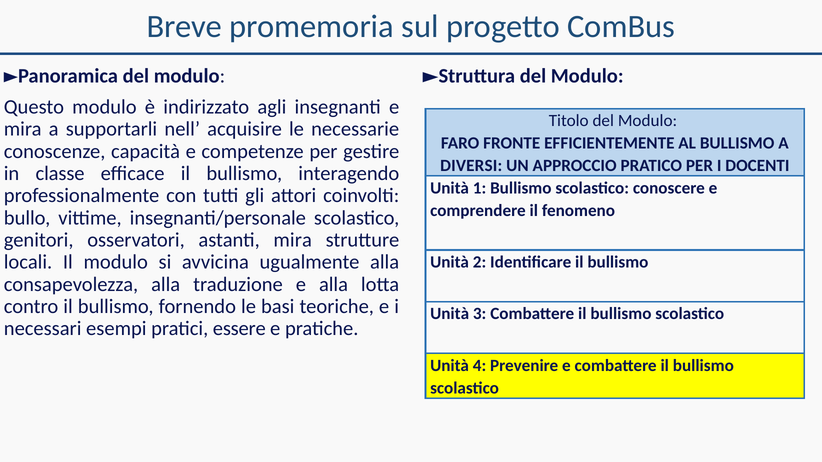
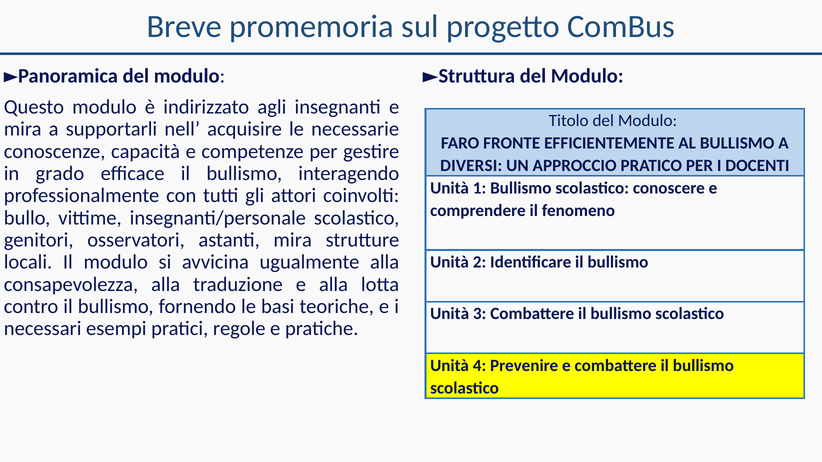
classe: classe -> grado
essere: essere -> regole
